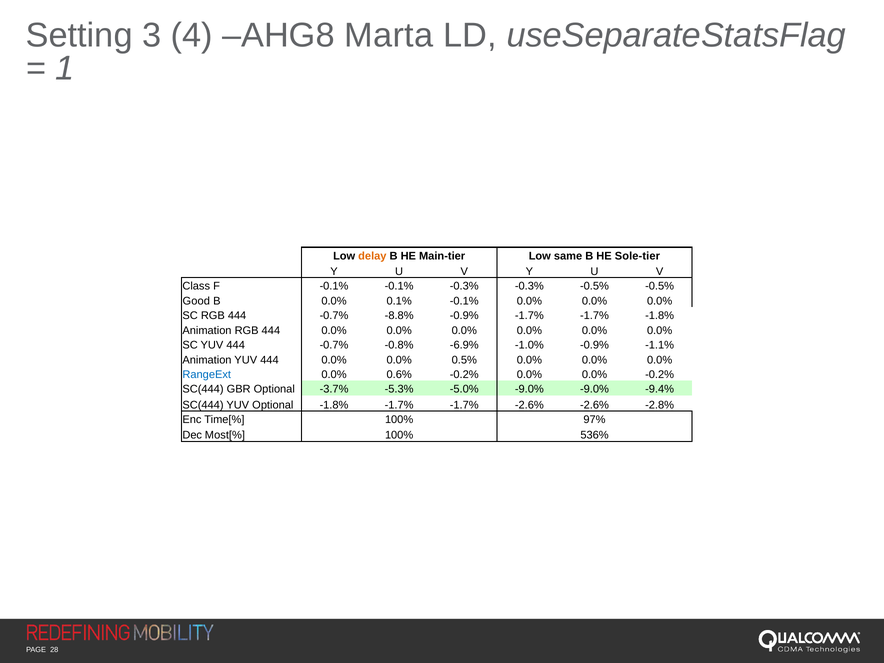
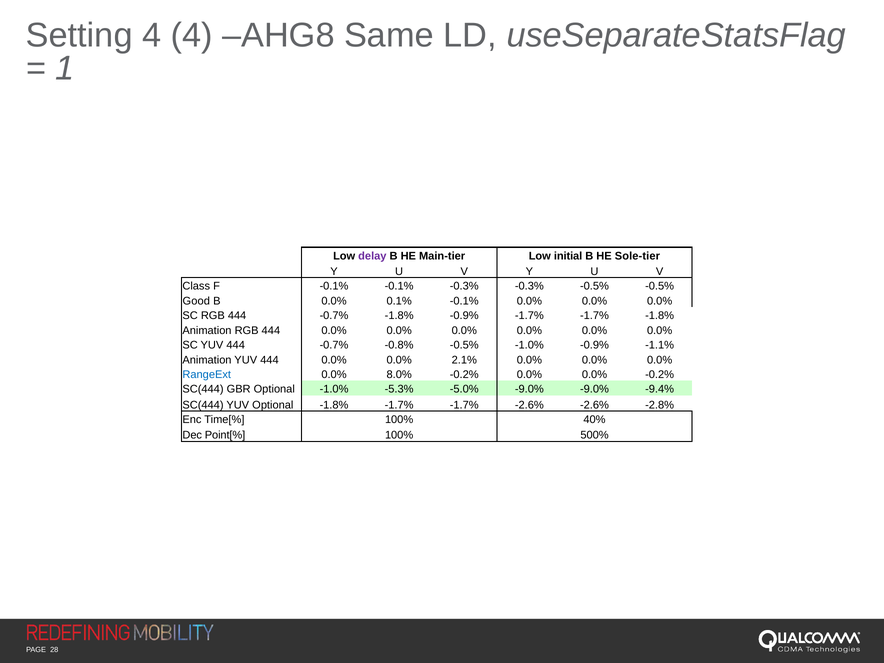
Setting 3: 3 -> 4
Marta: Marta -> Same
delay colour: orange -> purple
same: same -> initial
-0.7% -8.8%: -8.8% -> -1.8%
-0.8% -6.9%: -6.9% -> -0.5%
0.5%: 0.5% -> 2.1%
0.6%: 0.6% -> 8.0%
Optional -3.7%: -3.7% -> -1.0%
97%: 97% -> 40%
Most[%: Most[% -> Point[%
536%: 536% -> 500%
